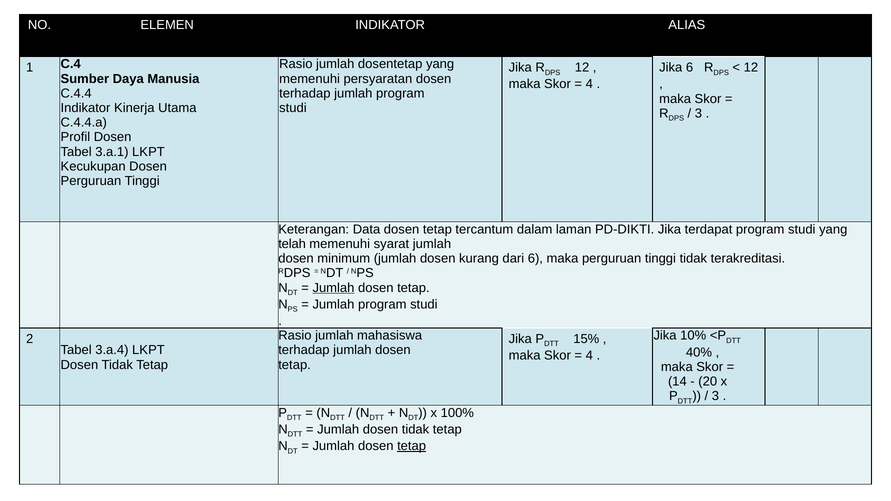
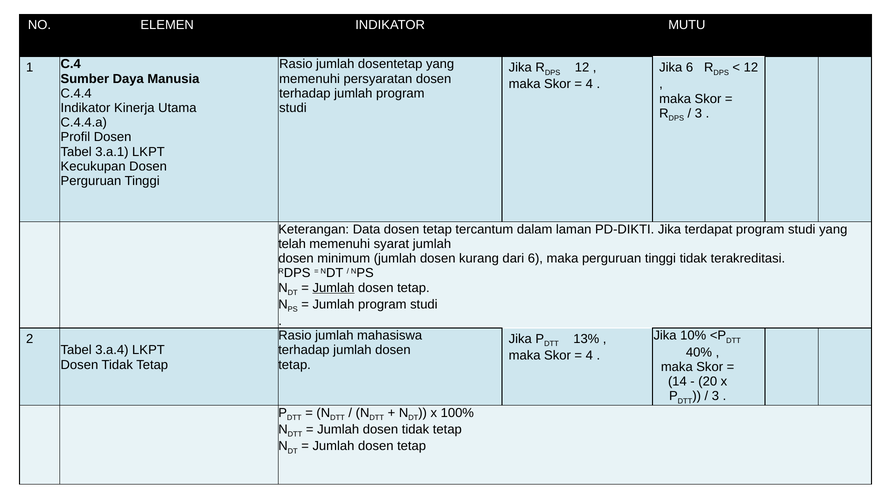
ALIAS: ALIAS -> MUTU
15%: 15% -> 13%
tetap at (412, 446) underline: present -> none
